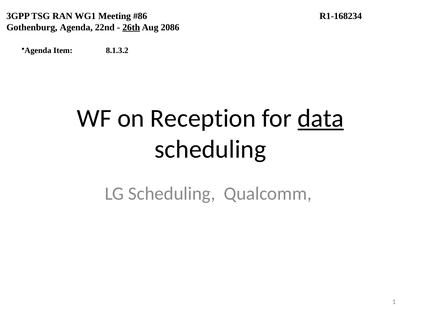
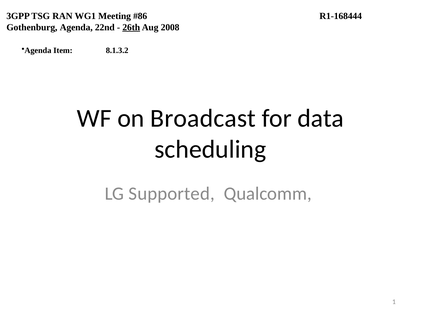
R1-168234: R1-168234 -> R1-168444
2086: 2086 -> 2008
Reception: Reception -> Broadcast
data underline: present -> none
LG Scheduling: Scheduling -> Supported
